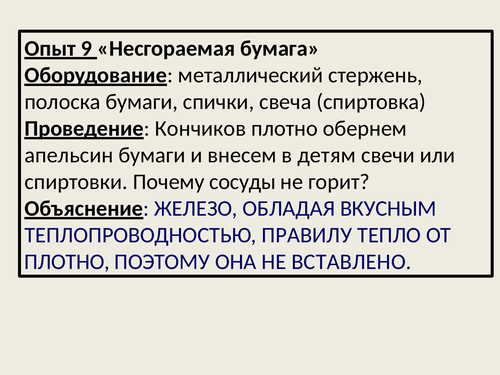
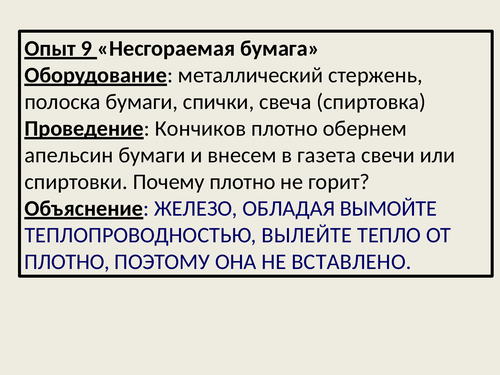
детям: детям -> газета
Почему сосуды: сосуды -> плотно
ВКУСНЫМ: ВКУСНЫМ -> ВЫМОЙТЕ
ПРАВИЛУ: ПРАВИЛУ -> ВЫЛЕЙТЕ
